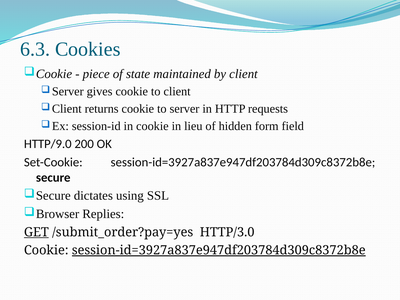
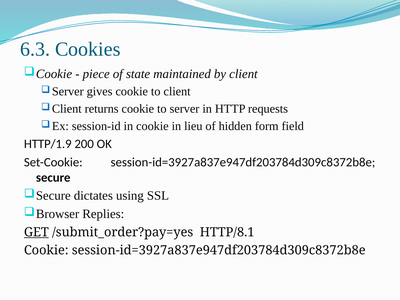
HTTP/9.0: HTTP/9.0 -> HTTP/1.9
HTTP/3.0: HTTP/3.0 -> HTTP/8.1
session-id=3927a837e947df203784d309c8372b8e at (219, 250) underline: present -> none
